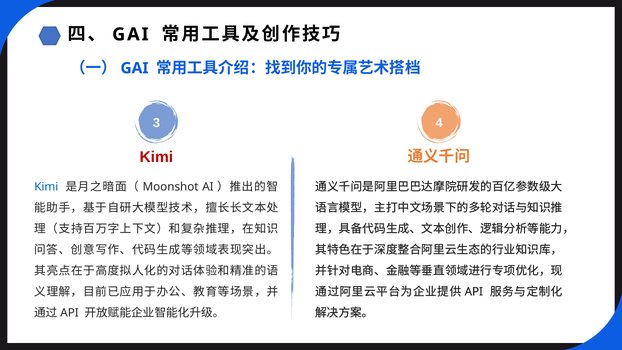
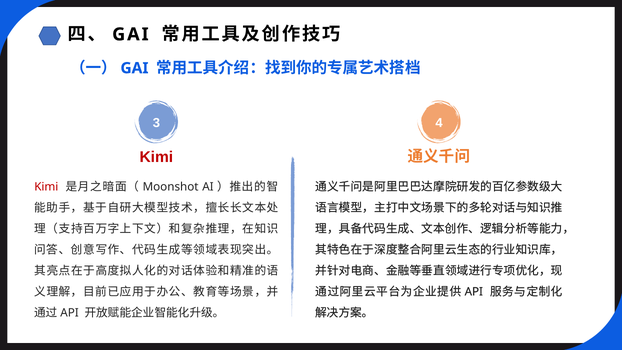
Kimi at (46, 187) colour: blue -> red
